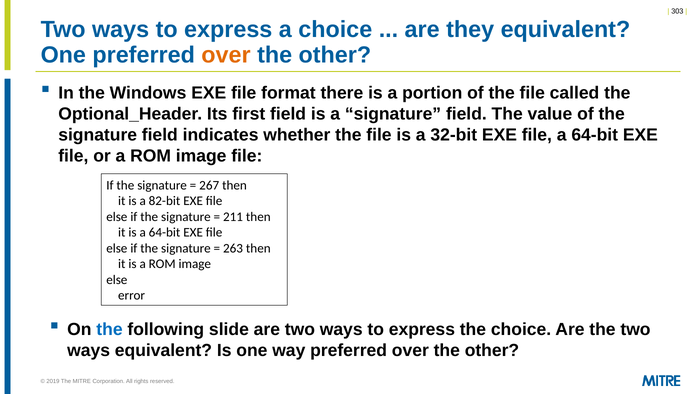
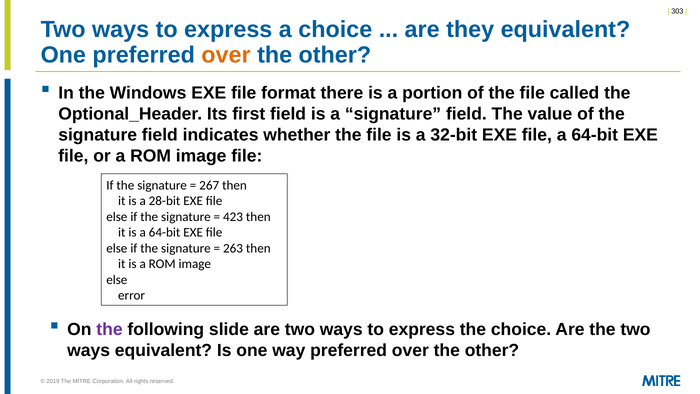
82-bit: 82-bit -> 28-bit
211: 211 -> 423
the at (109, 329) colour: blue -> purple
